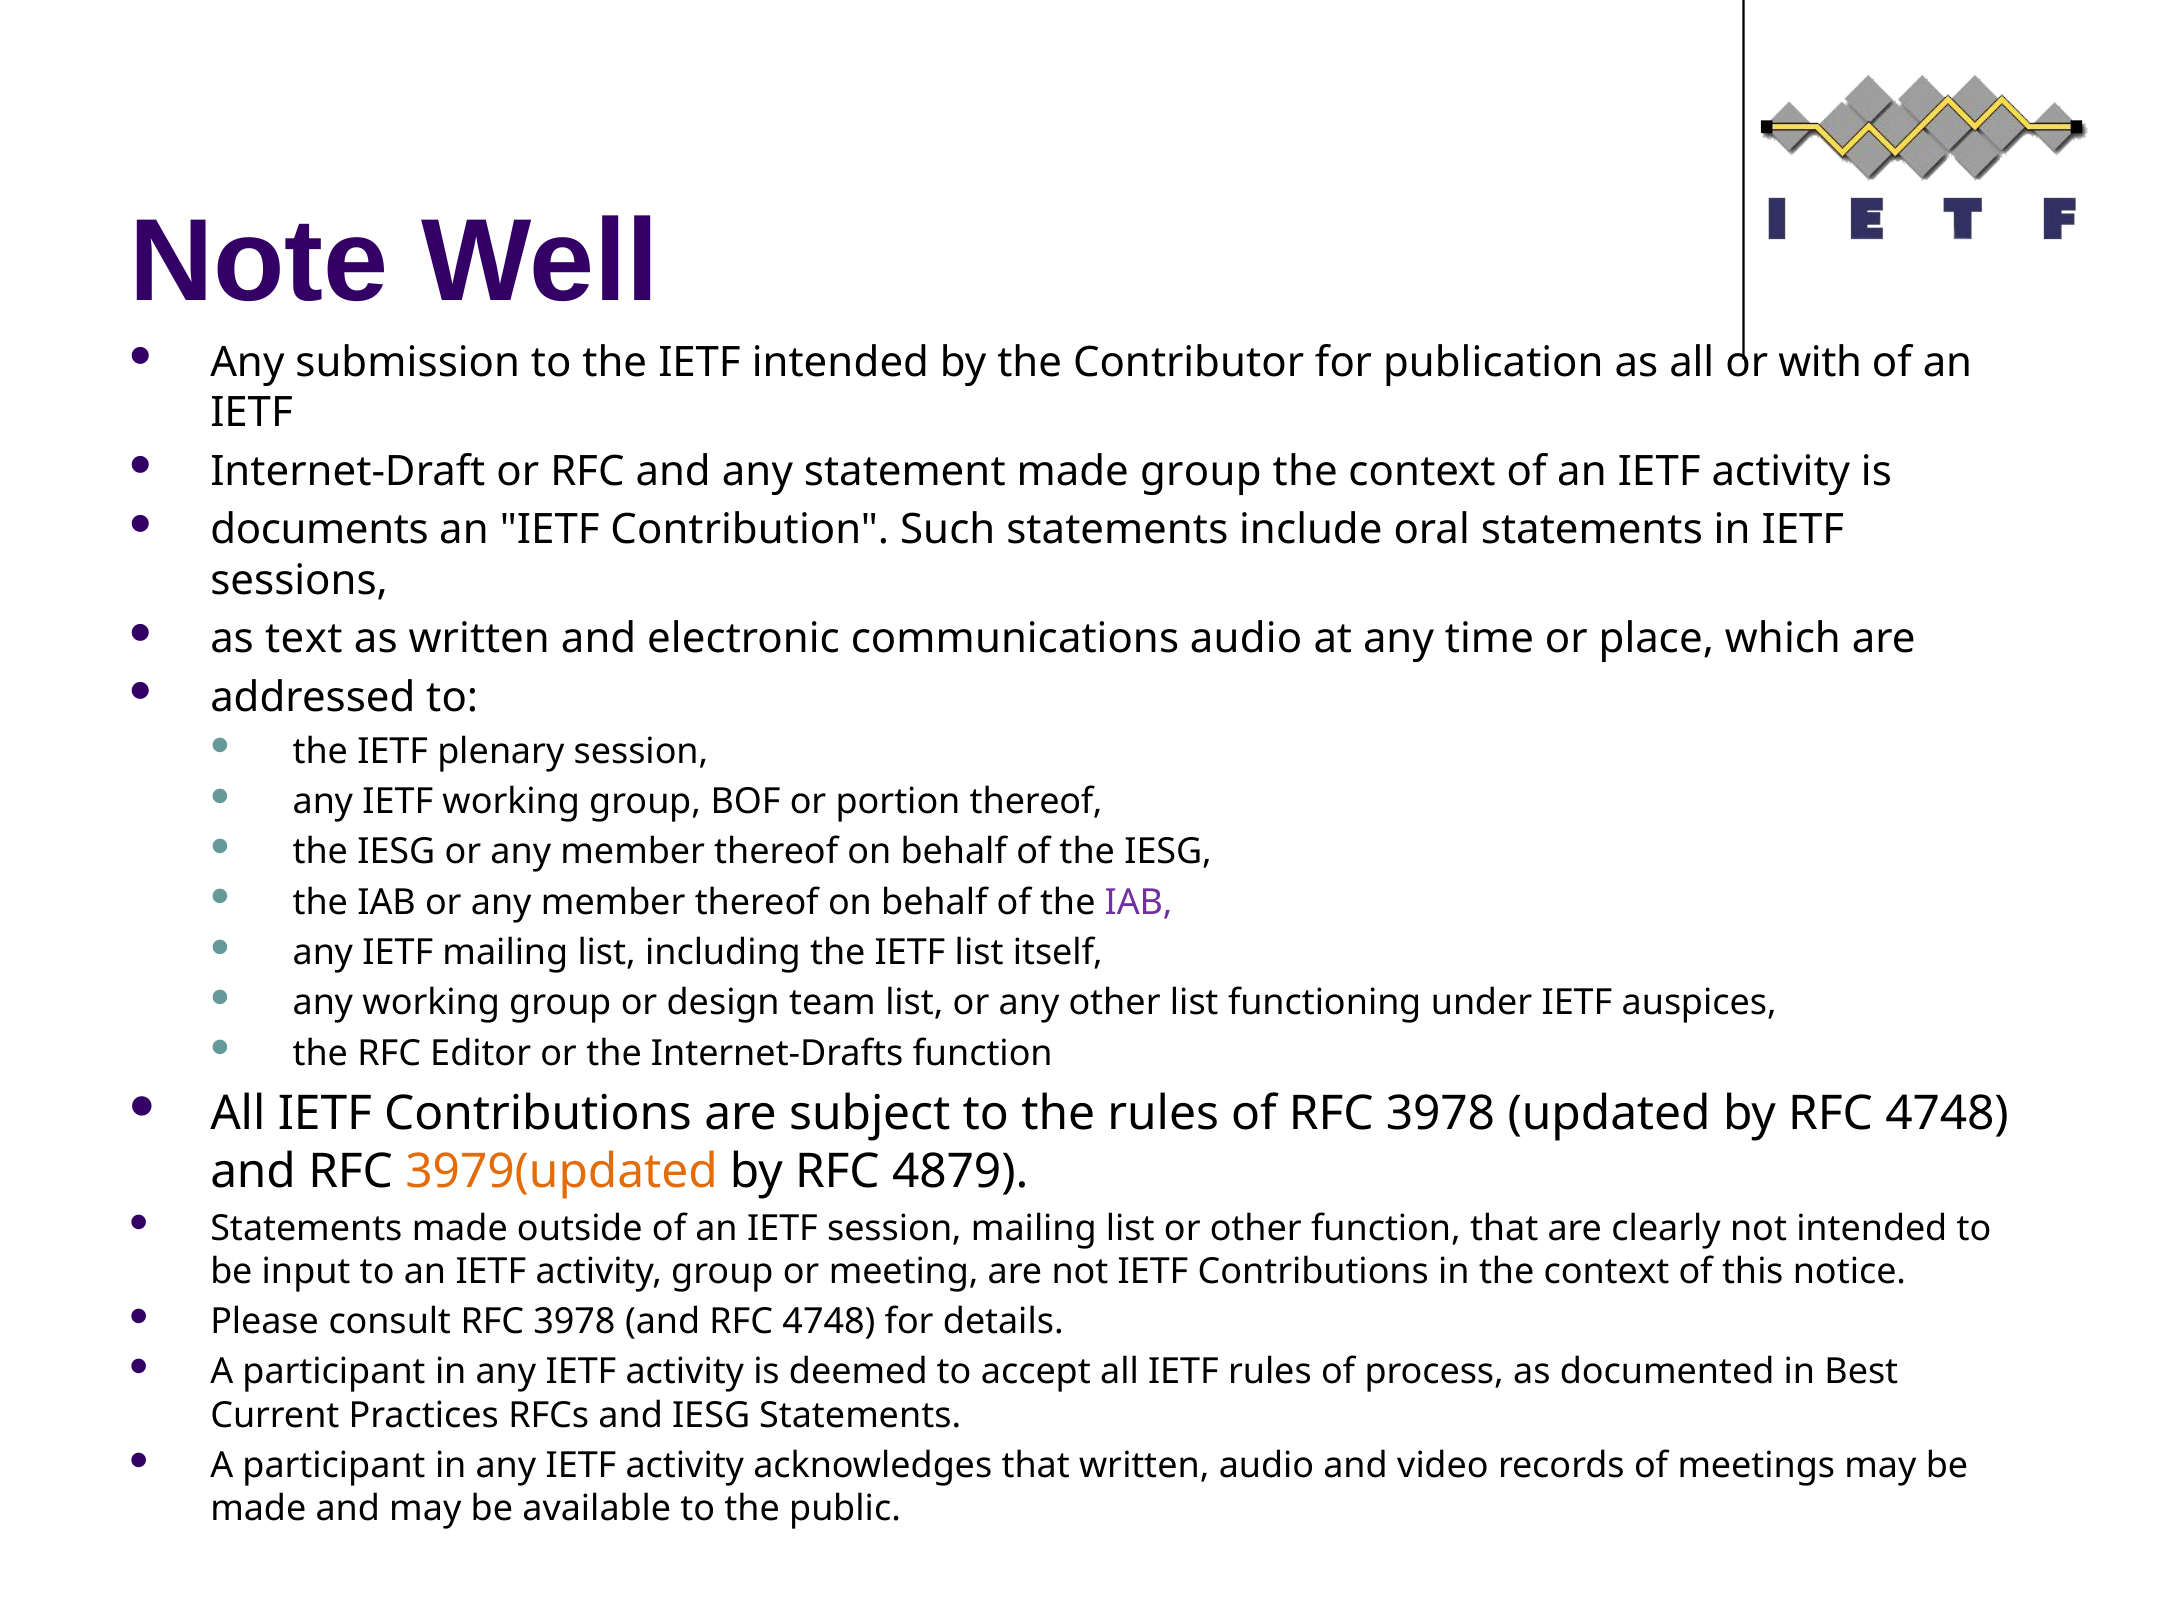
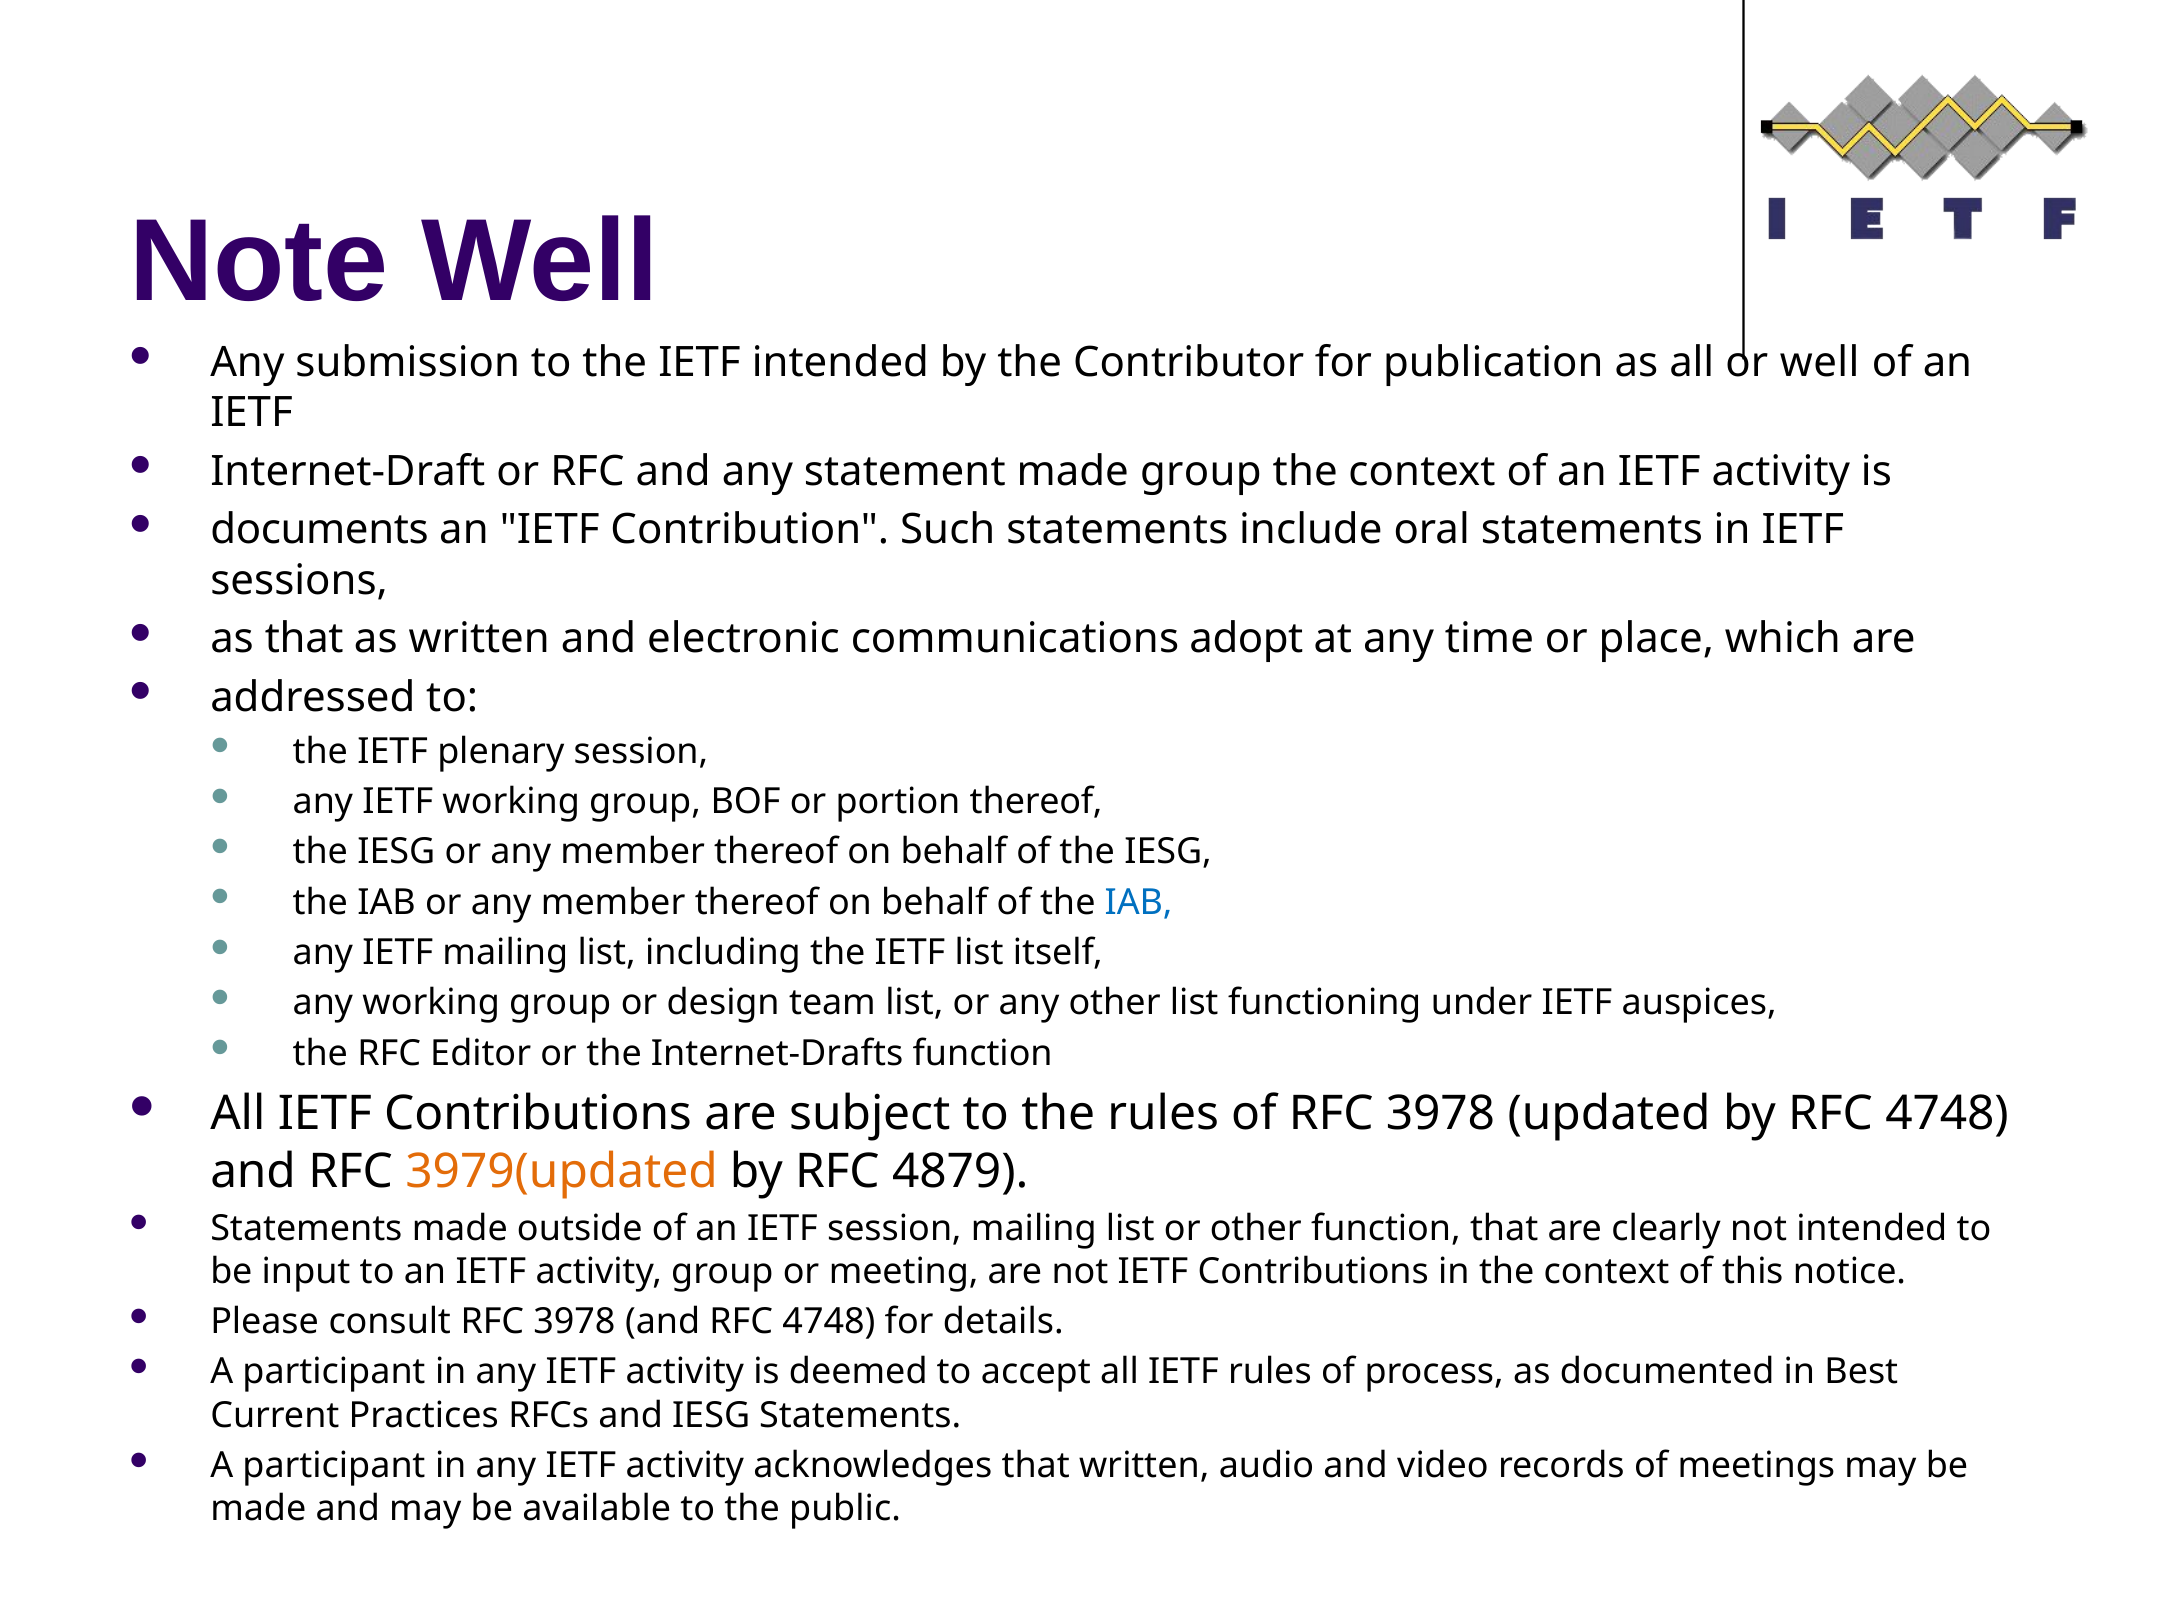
or with: with -> well
as text: text -> that
communications audio: audio -> adopt
IAB at (1139, 903) colour: purple -> blue
